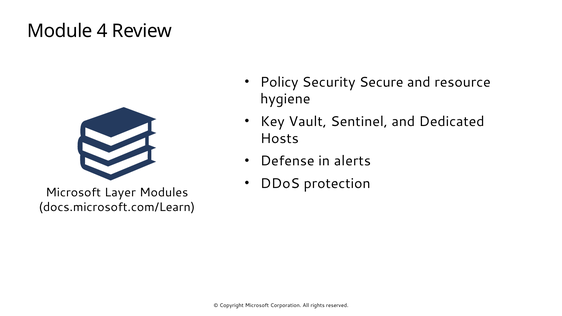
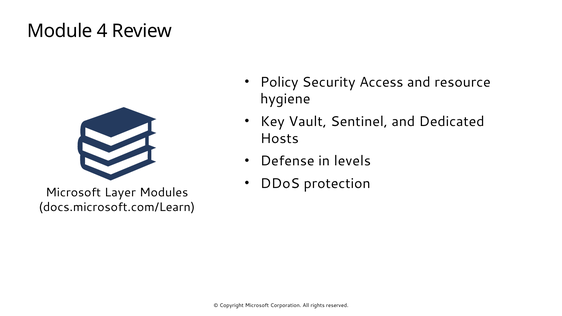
Secure: Secure -> Access
alerts: alerts -> levels
